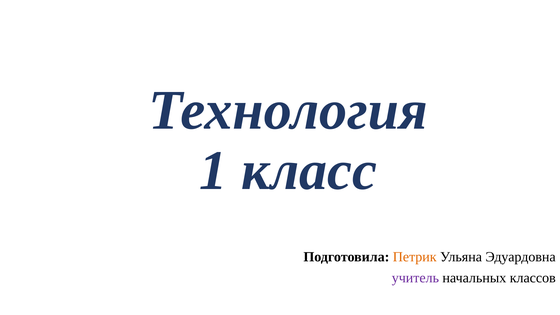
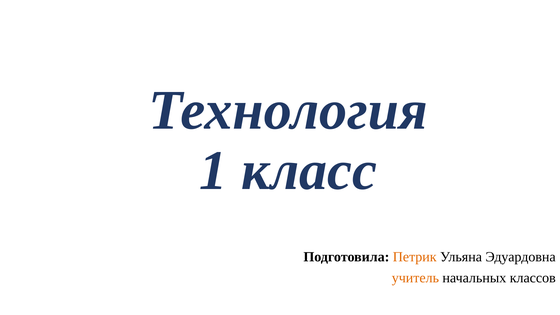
учитель colour: purple -> orange
